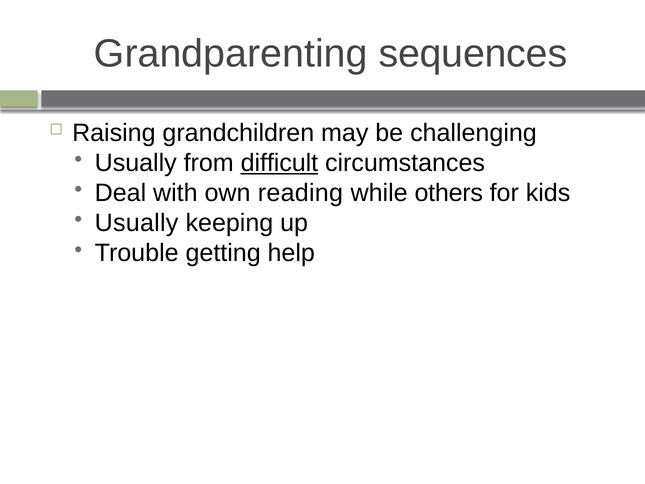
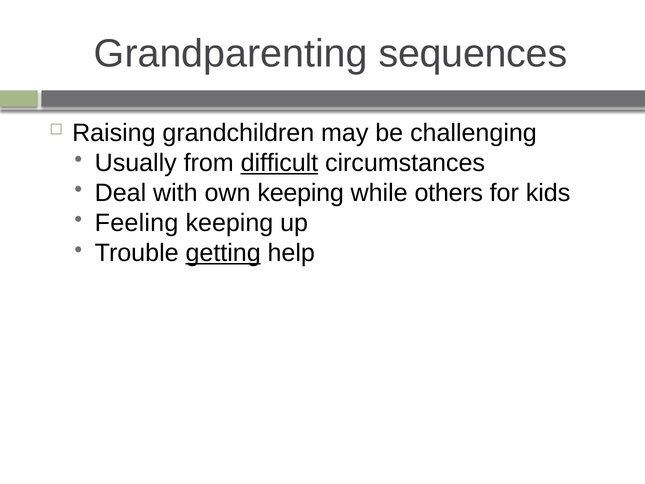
own reading: reading -> keeping
Usually at (137, 223): Usually -> Feeling
getting underline: none -> present
